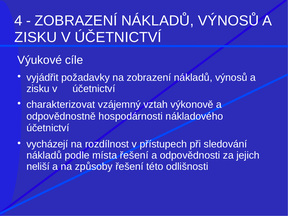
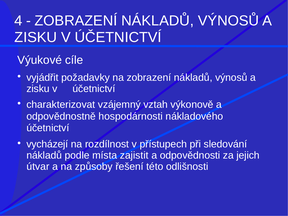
místa řešení: řešení -> zajistit
neliší: neliší -> útvar
